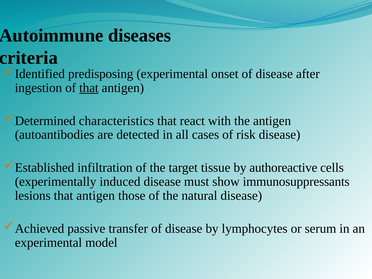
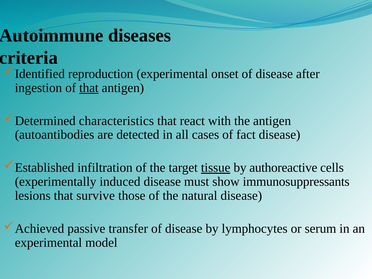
predisposing: predisposing -> reproduction
risk: risk -> fact
tissue underline: none -> present
lesions that antigen: antigen -> survive
